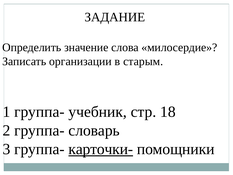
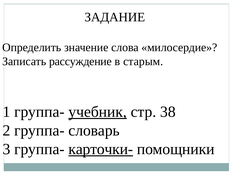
организации: организации -> рассуждение
учебник underline: none -> present
18: 18 -> 38
